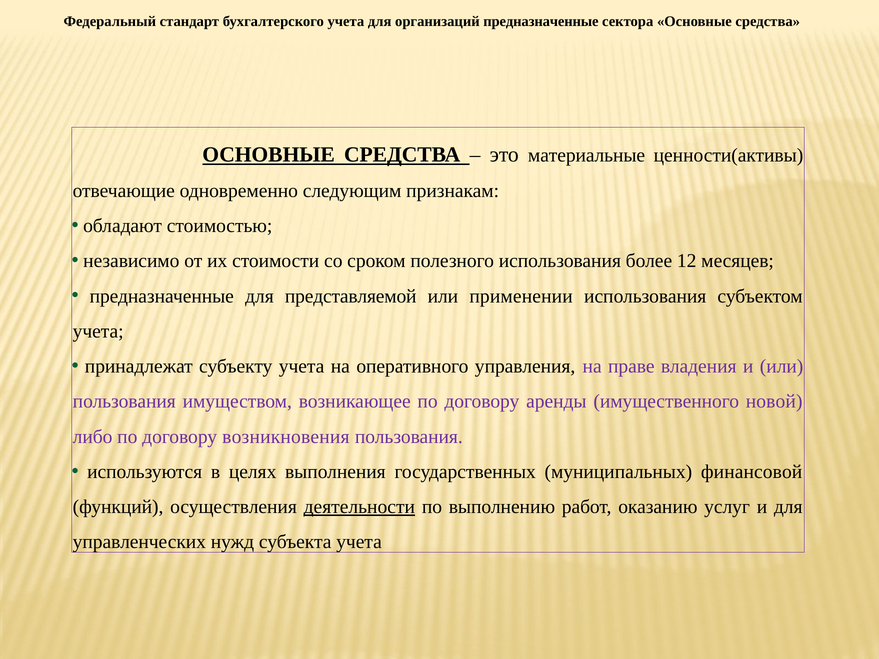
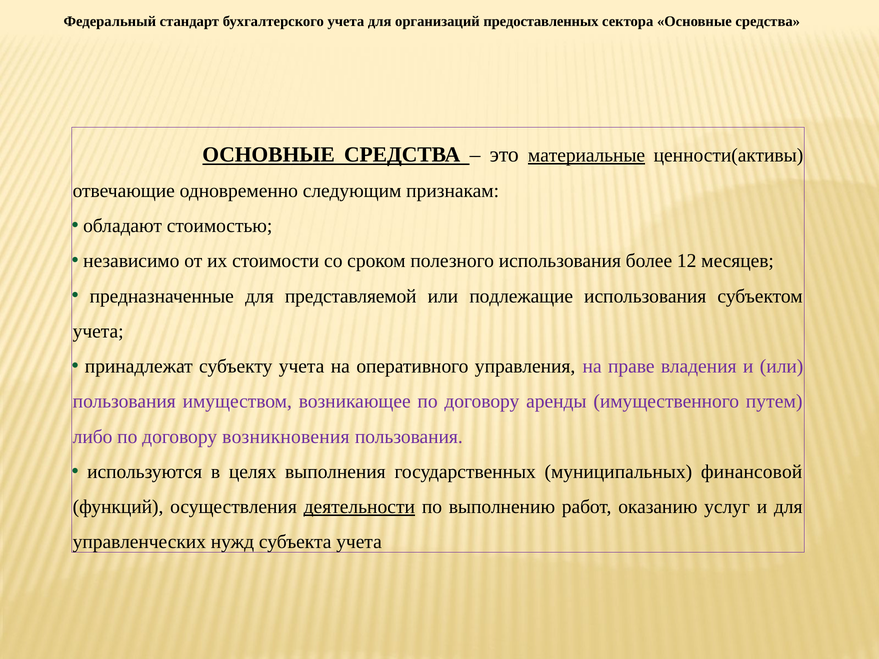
организаций предназначенные: предназначенные -> предоставленных
материальные underline: none -> present
применении: применении -> подлежащие
новой: новой -> путем
